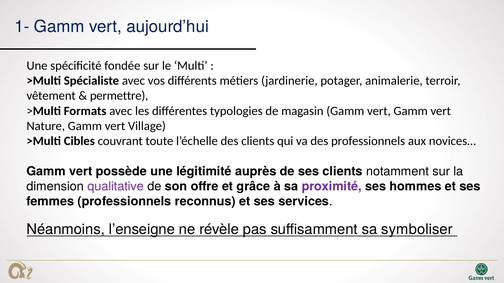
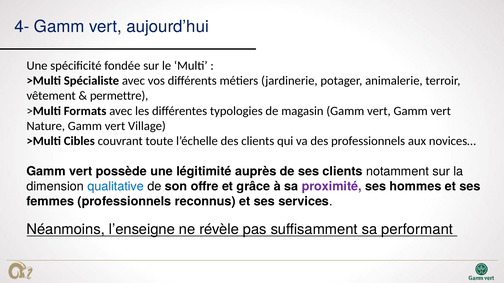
1-: 1- -> 4-
qualitative colour: purple -> blue
symboliser: symboliser -> performant
